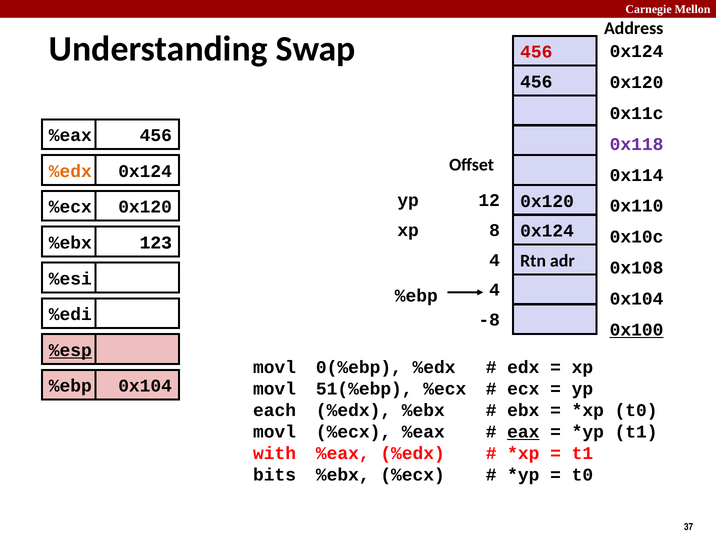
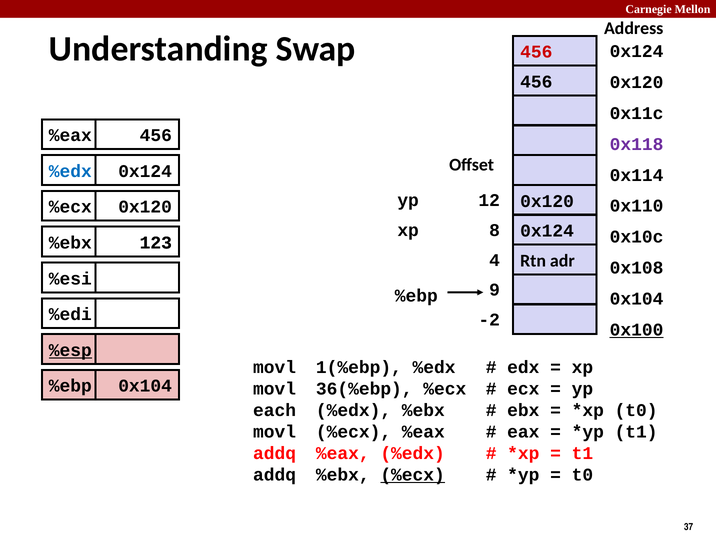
%edx at (70, 171) colour: orange -> blue
%ebp 4: 4 -> 9
-8: -8 -> -2
0(%ebp: 0(%ebp -> 1(%ebp
51(%ebp: 51(%ebp -> 36(%ebp
eax underline: present -> none
with at (275, 453): with -> addq
bits at (275, 475): bits -> addq
%ecx at (413, 475) underline: none -> present
